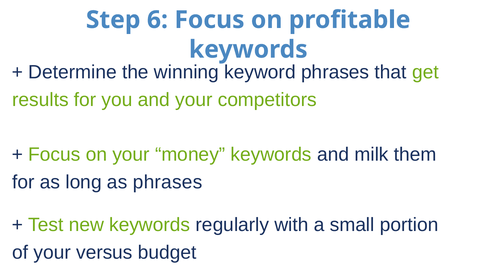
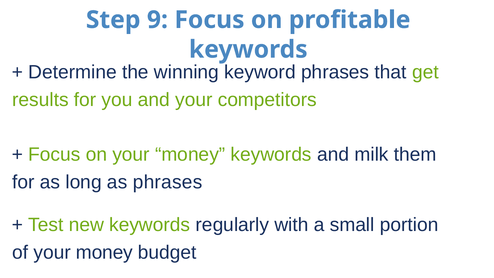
6: 6 -> 9
of your versus: versus -> money
